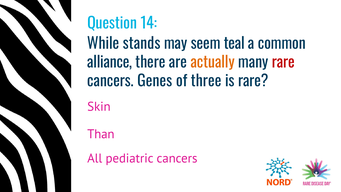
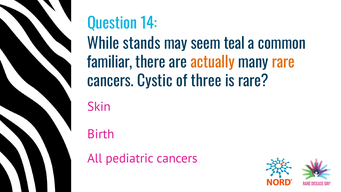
alliance: alliance -> familiar
rare at (283, 62) colour: red -> orange
Genes: Genes -> Cystic
Than: Than -> Birth
